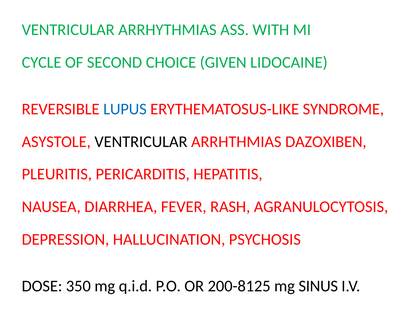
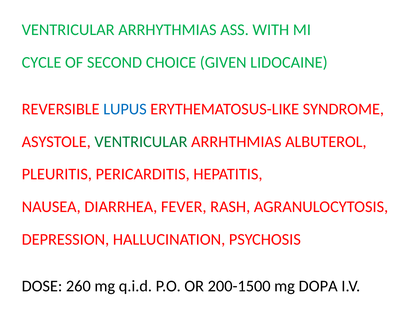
VENTRICULAR at (141, 142) colour: black -> green
DAZOXIBEN: DAZOXIBEN -> ALBUTEROL
350: 350 -> 260
200-8125: 200-8125 -> 200-1500
SINUS: SINUS -> DOPA
